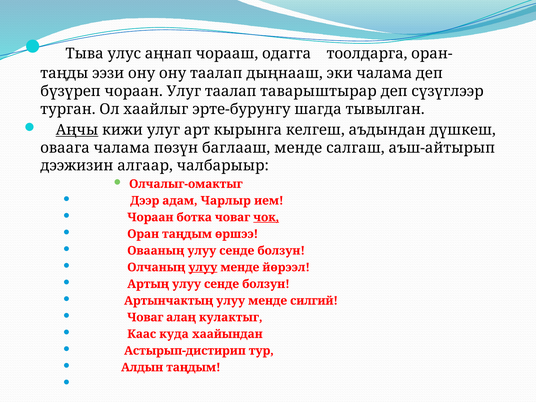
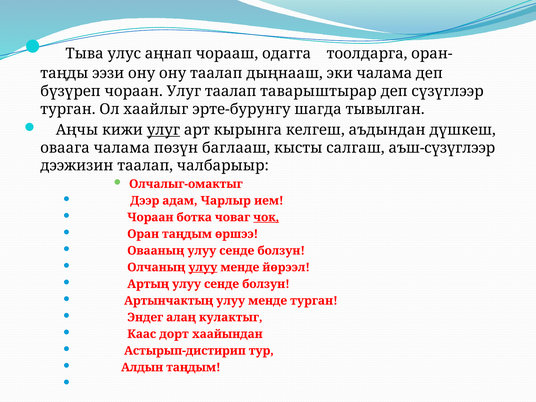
Аңчы underline: present -> none
улуг at (163, 130) underline: none -> present
баглааш менде: менде -> кысты
аъш-айтырып: аъш-айтырып -> аъш-сүзүглээр
дээжизин алгаар: алгаар -> таалап
менде силгий: силгий -> турган
Човаг at (145, 317): Човаг -> Эндег
куда: куда -> дорт
